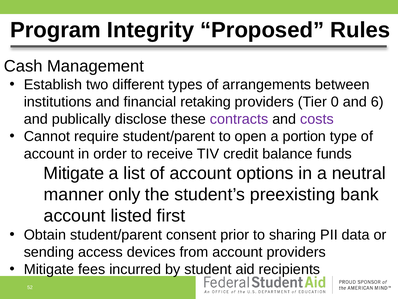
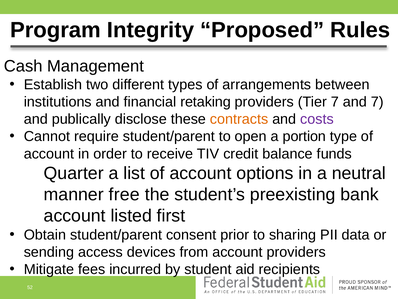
Tier 0: 0 -> 7
and 6: 6 -> 7
contracts colour: purple -> orange
Mitigate at (74, 173): Mitigate -> Quarter
only: only -> free
